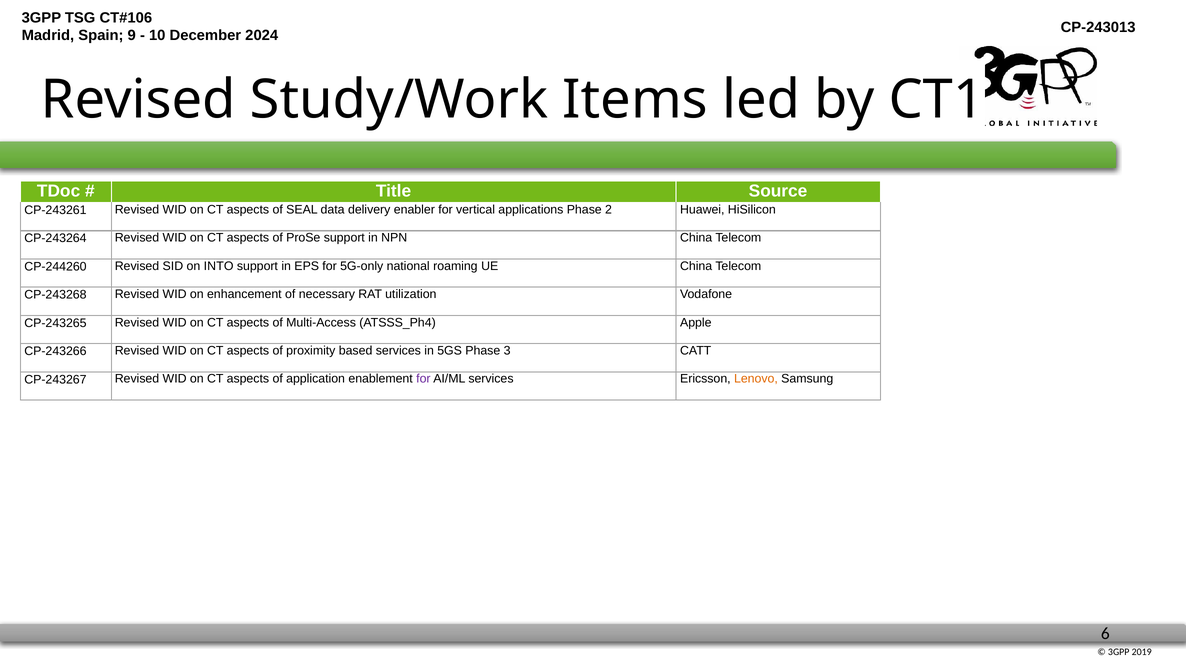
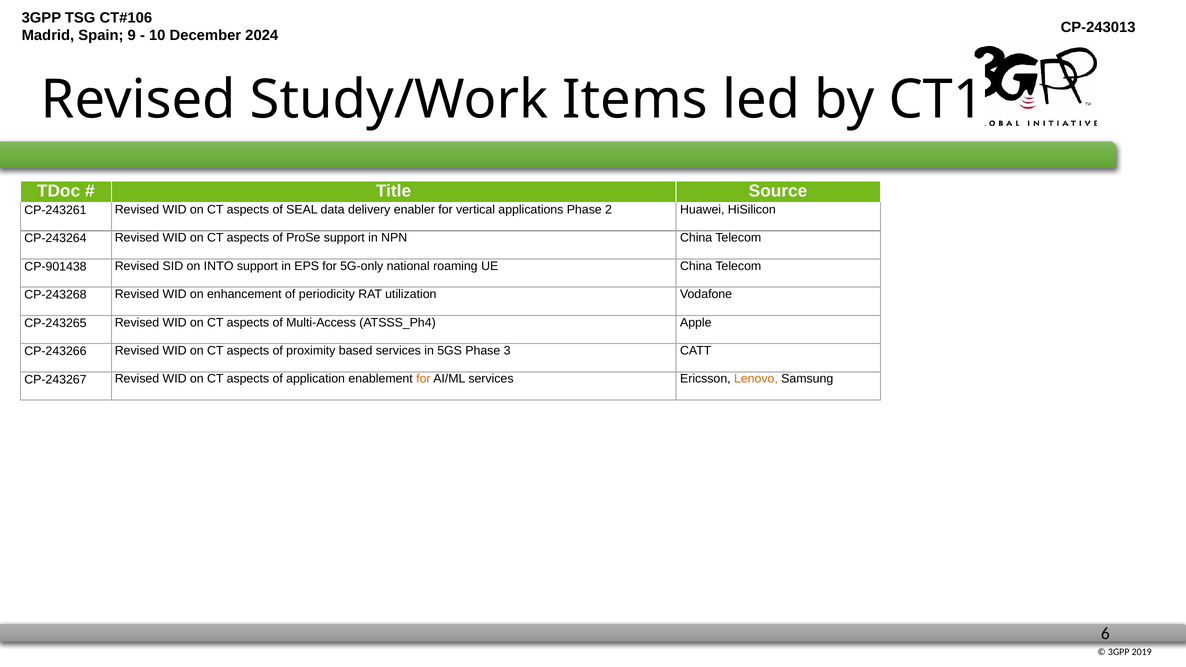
CP-244260: CP-244260 -> CP-901438
necessary: necessary -> periodicity
for at (423, 379) colour: purple -> orange
